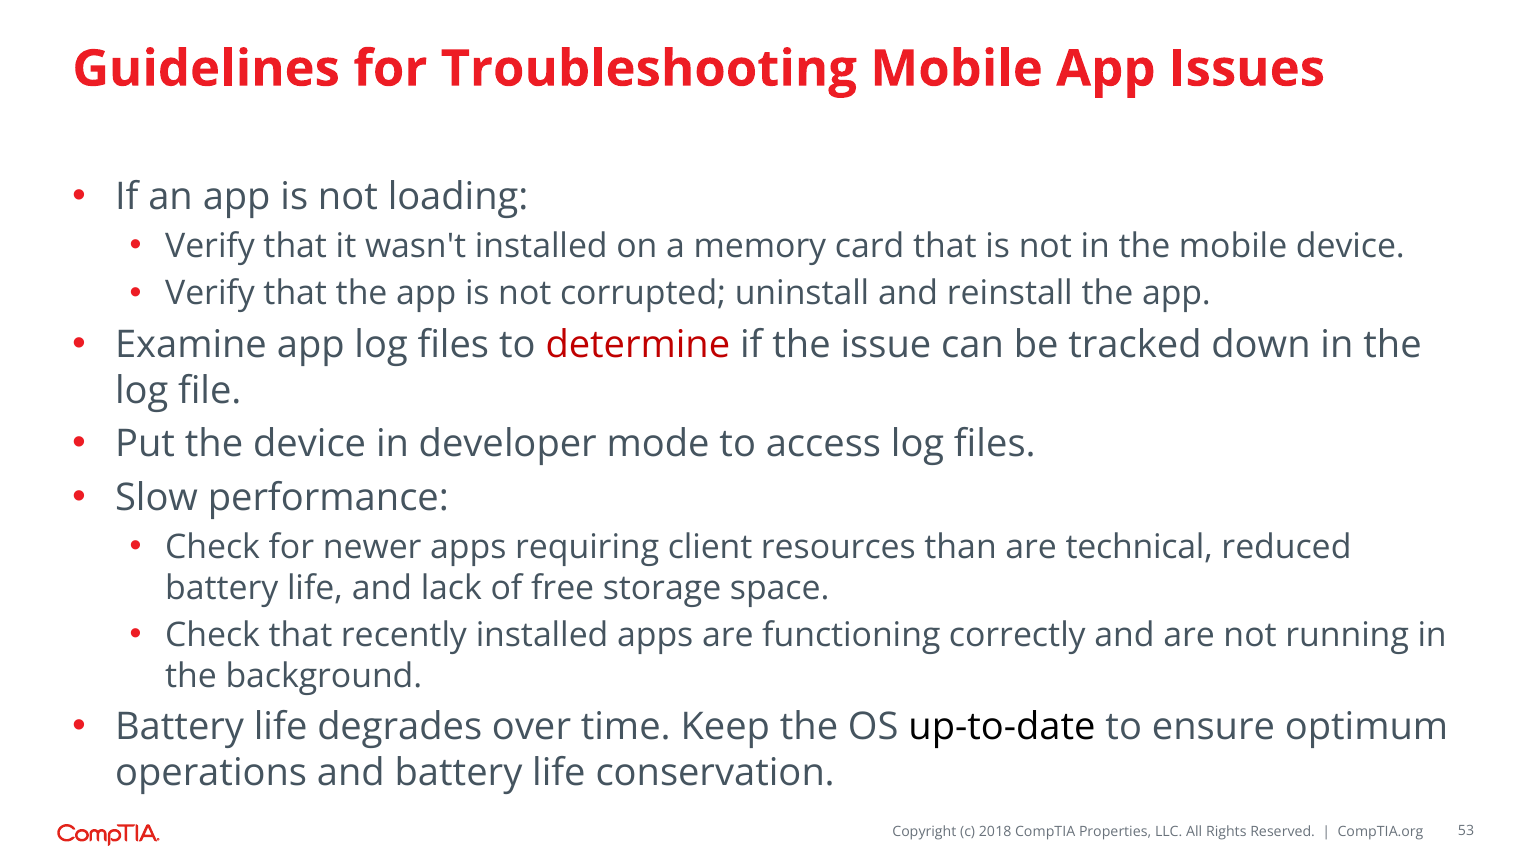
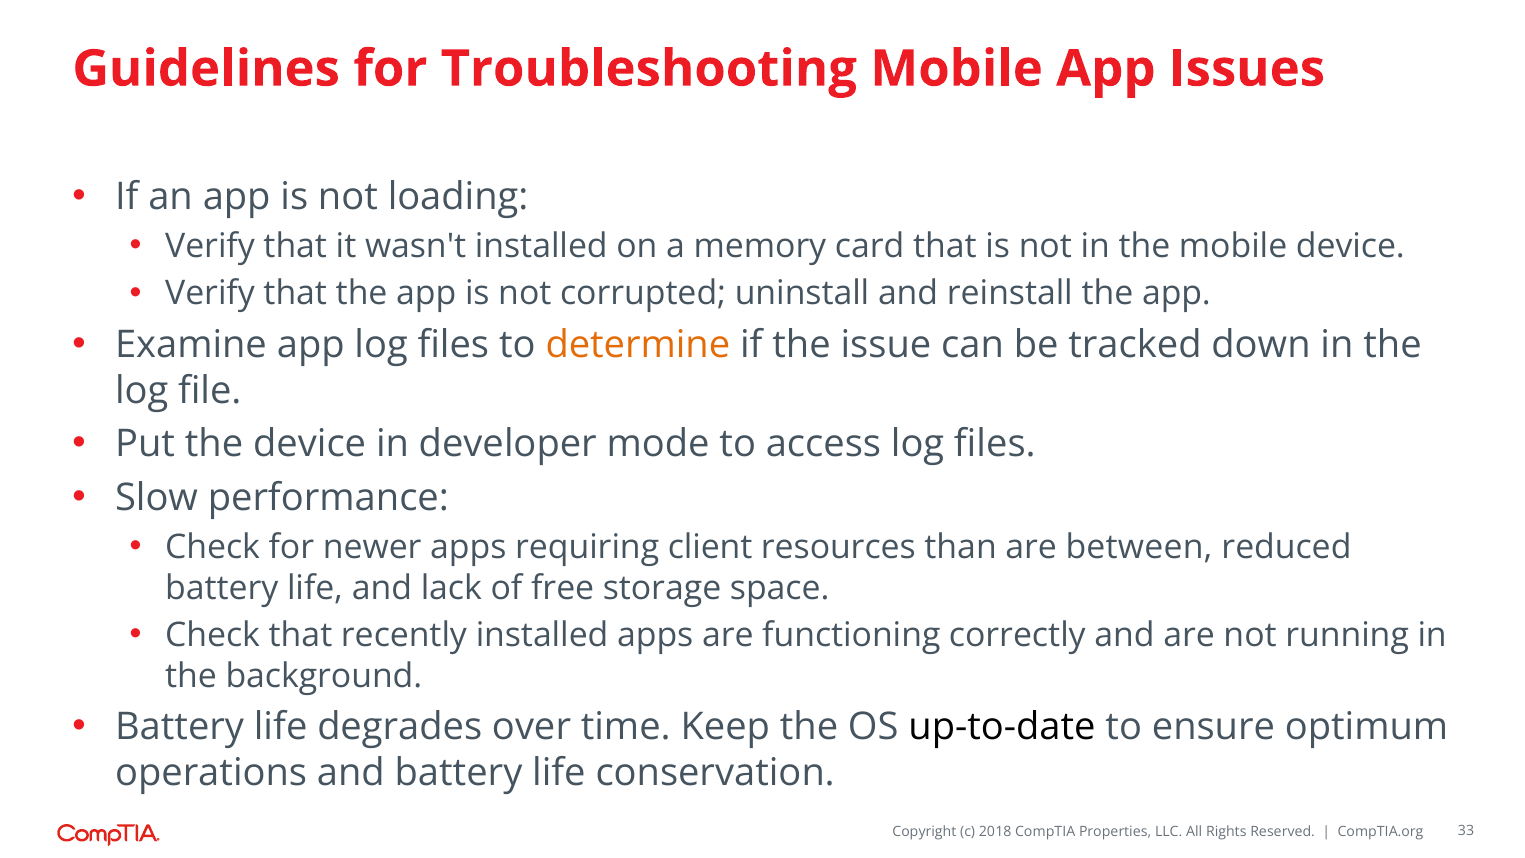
determine colour: red -> orange
technical: technical -> between
53: 53 -> 33
